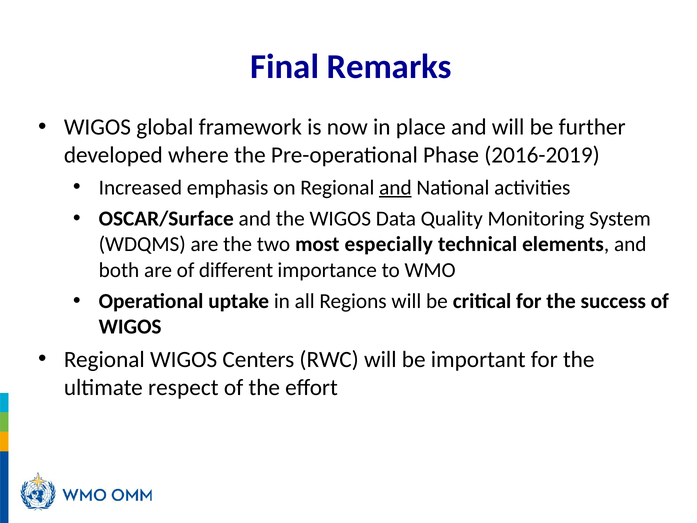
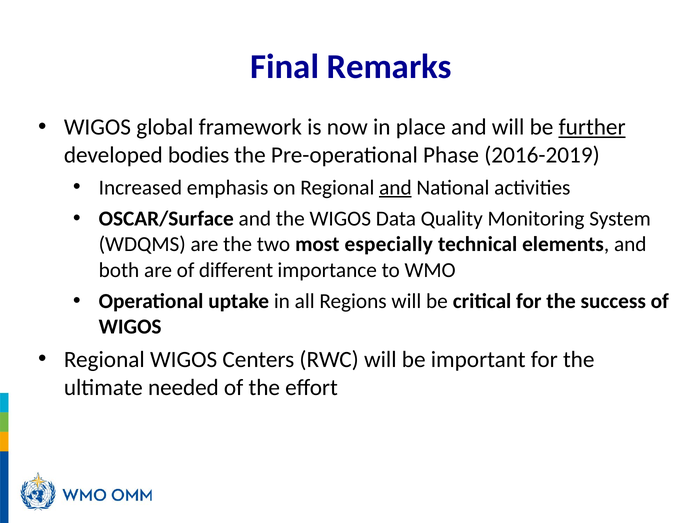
further underline: none -> present
where: where -> bodies
respect: respect -> needed
